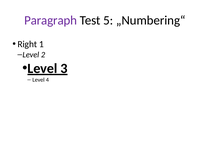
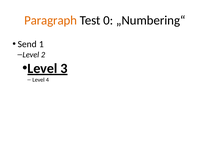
Paragraph colour: purple -> orange
5: 5 -> 0
Right: Right -> Send
